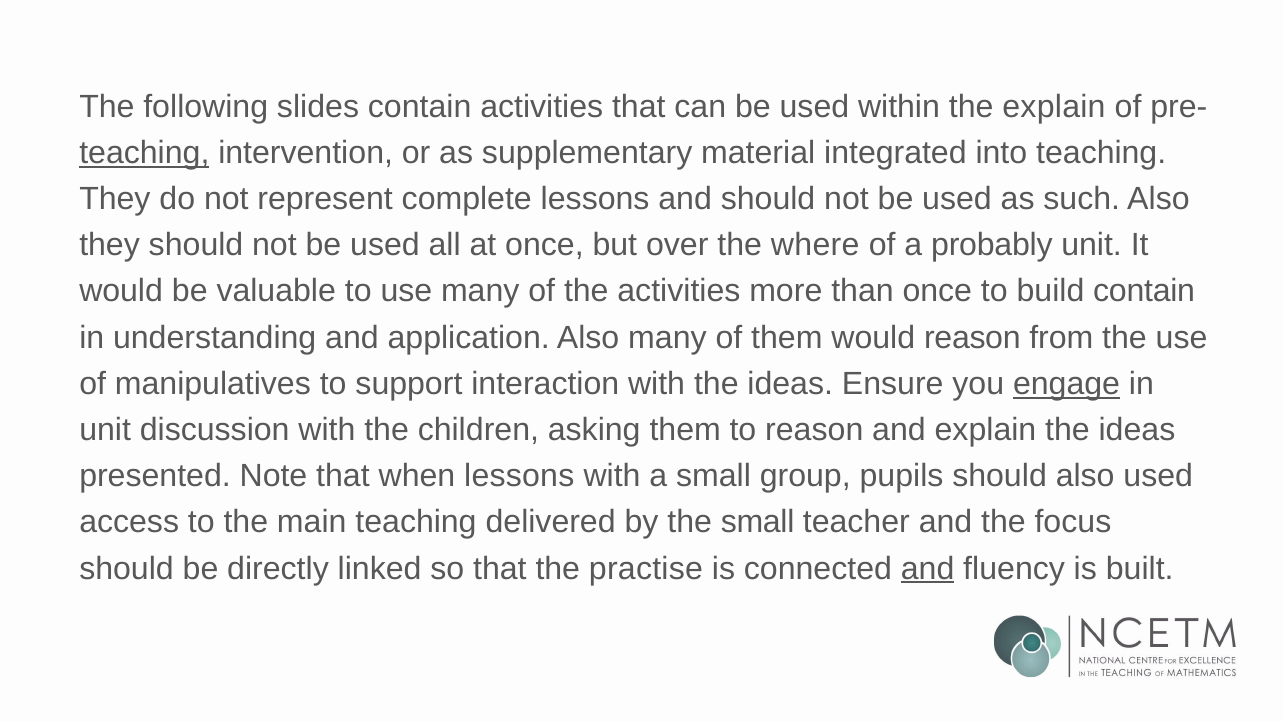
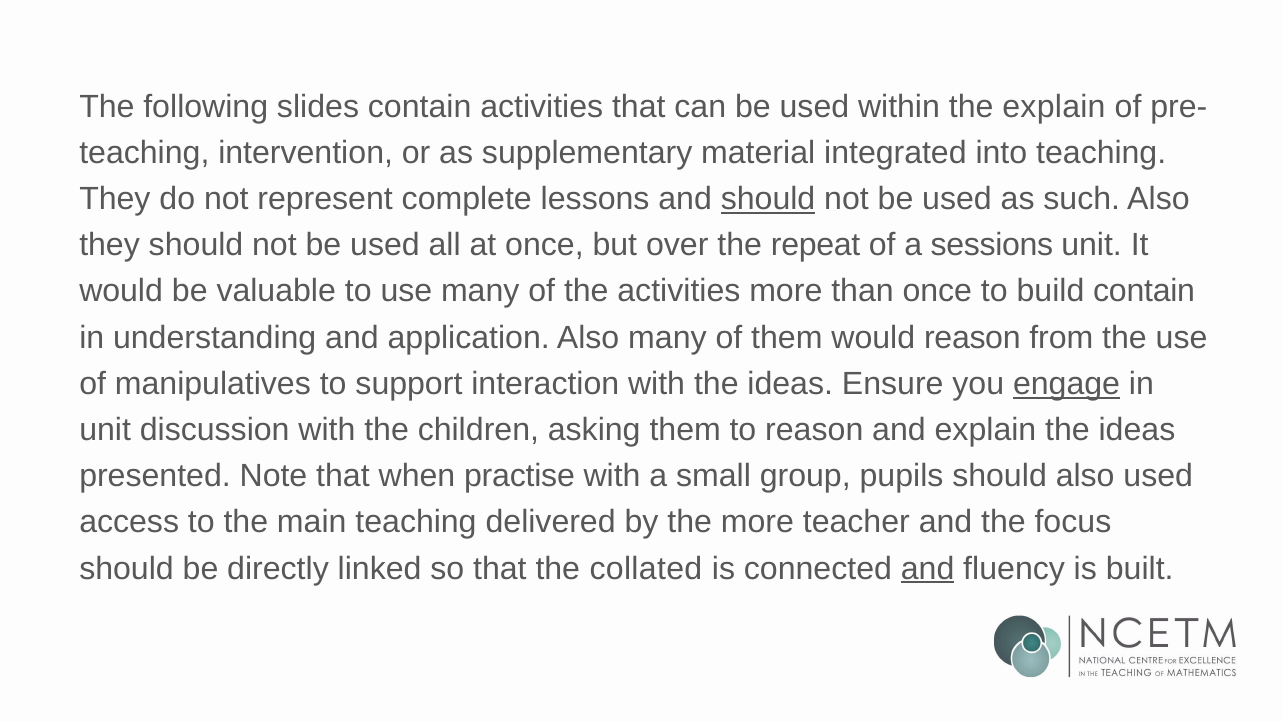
teaching at (144, 153) underline: present -> none
should at (768, 199) underline: none -> present
where: where -> repeat
probably: probably -> sessions
when lessons: lessons -> practise
the small: small -> more
practise: practise -> collated
